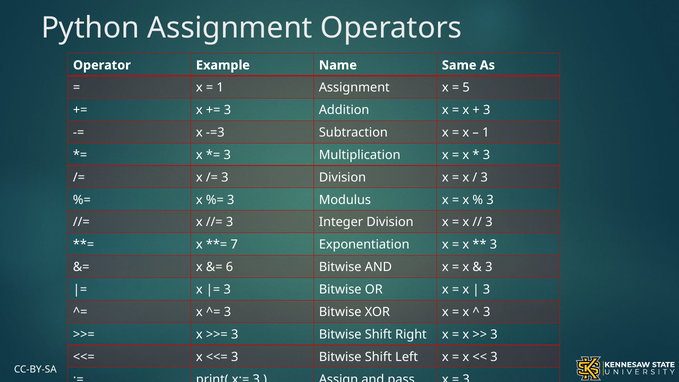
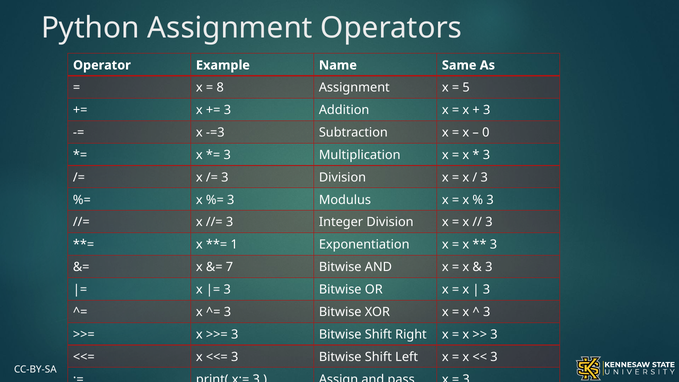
1 at (220, 88): 1 -> 8
1 at (486, 133): 1 -> 0
7: 7 -> 1
6: 6 -> 7
